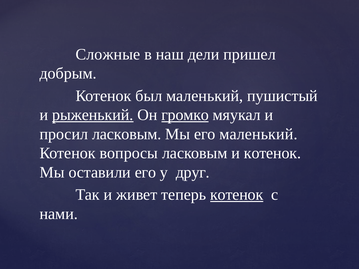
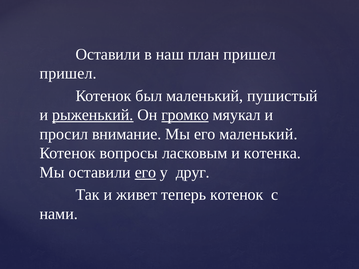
Сложные at (108, 54): Сложные -> Оставили
дели: дели -> план
добрым at (68, 74): добрым -> пришел
просил ласковым: ласковым -> внимание
и котенок: котенок -> котенка
его at (145, 173) underline: none -> present
котенок at (237, 195) underline: present -> none
